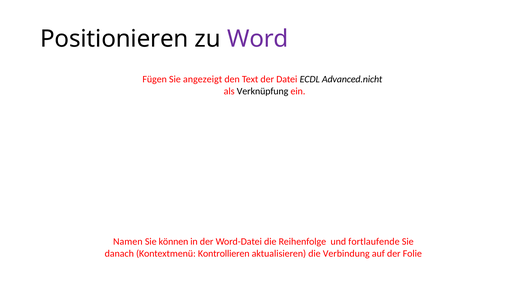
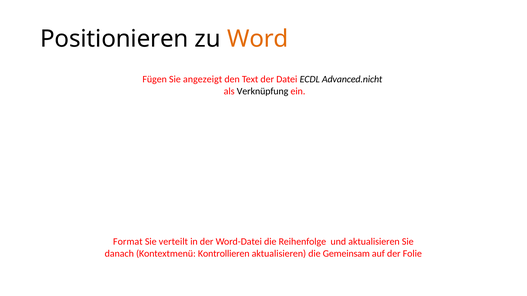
Word colour: purple -> orange
Namen: Namen -> Format
können: können -> verteilt
und fortlaufende: fortlaufende -> aktualisieren
Verbindung: Verbindung -> Gemeinsam
